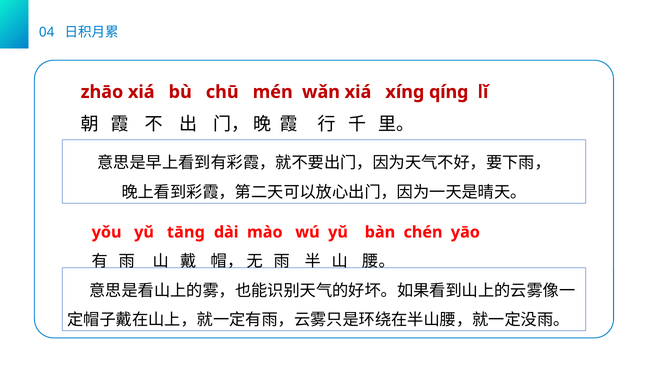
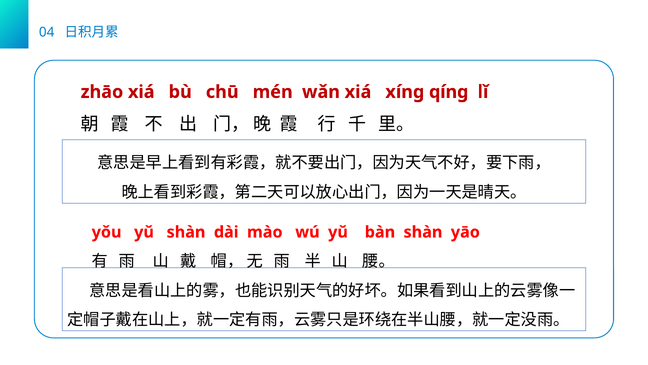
yǔ tāng: tāng -> shàn
bàn chén: chén -> shàn
